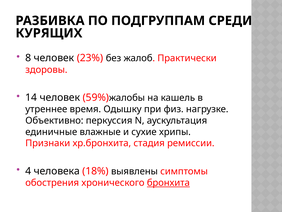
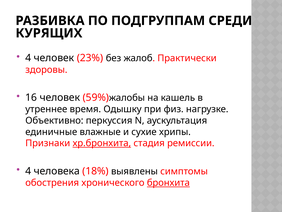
8 at (28, 58): 8 -> 4
14: 14 -> 16
хр.бронхита underline: none -> present
